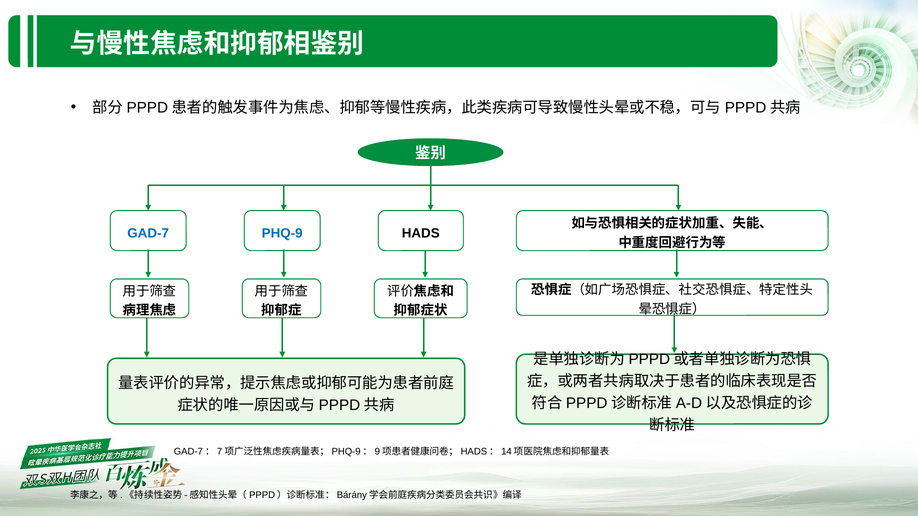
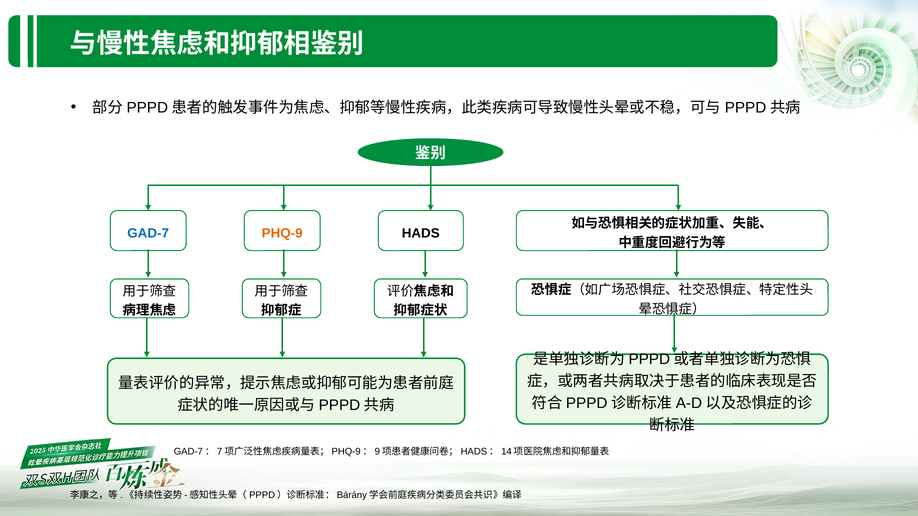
PHQ-9 colour: blue -> orange
